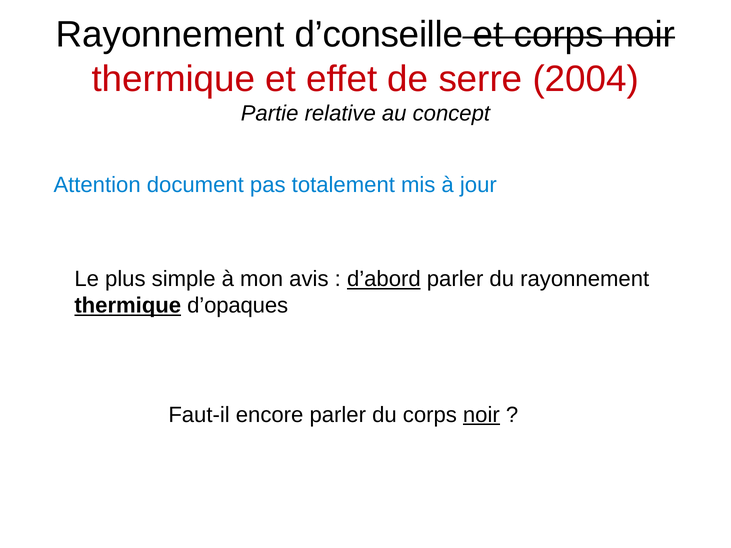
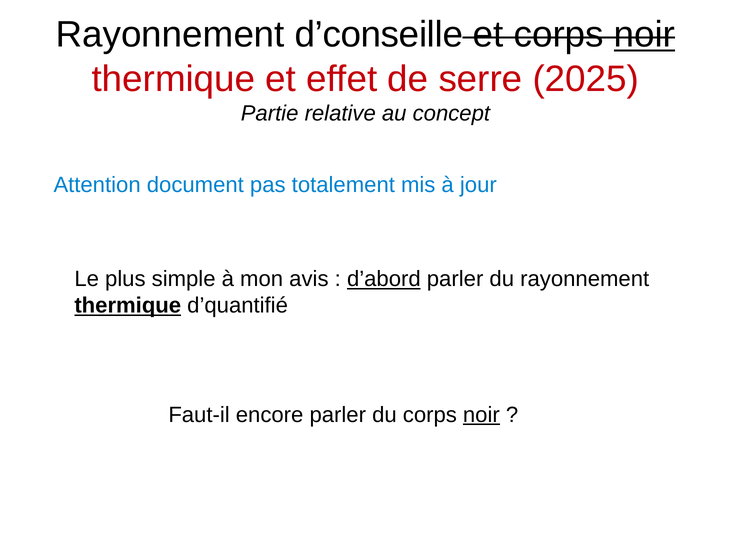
noir at (645, 35) underline: none -> present
2004: 2004 -> 2025
d’opaques: d’opaques -> d’quantifié
